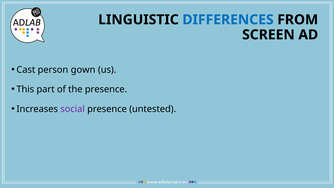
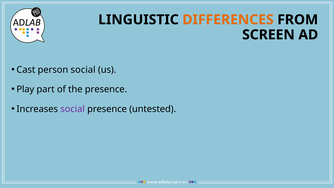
DIFFERENCES colour: blue -> orange
person gown: gown -> social
This: This -> Play
